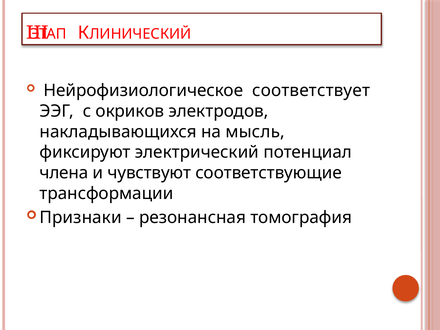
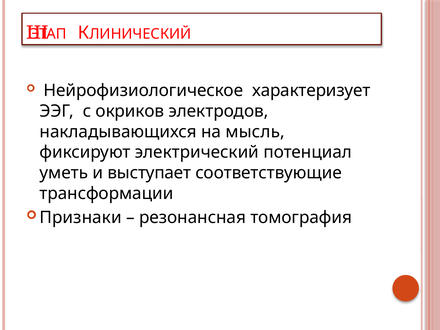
соответствует: соответствует -> характеризует
члена: члена -> уметь
чувствуют: чувствуют -> выступает
